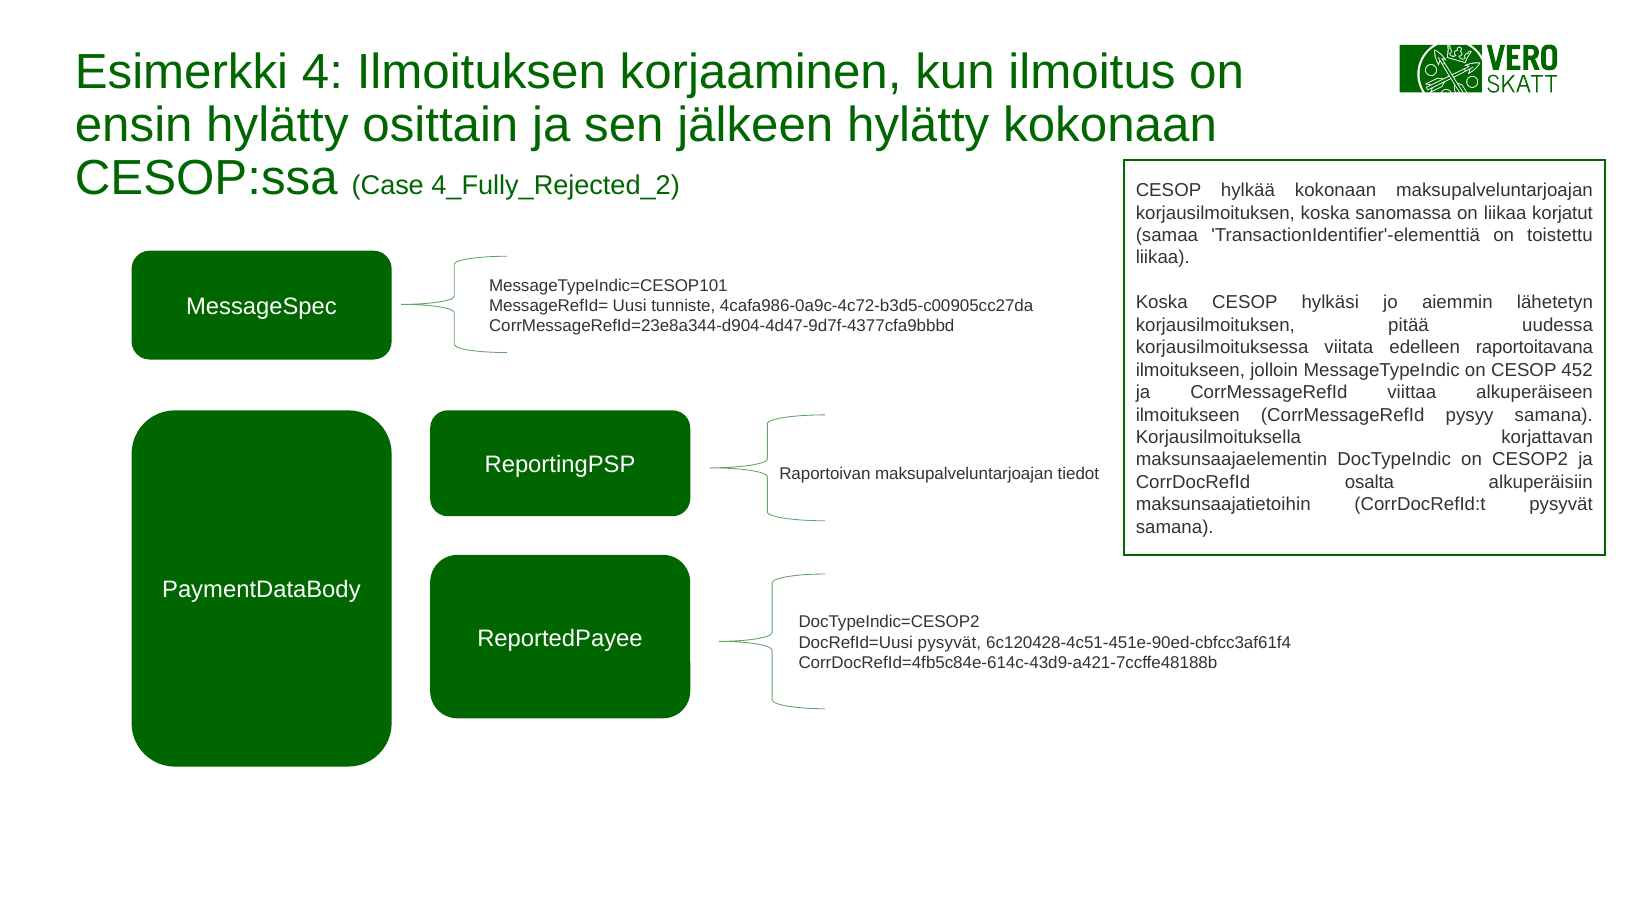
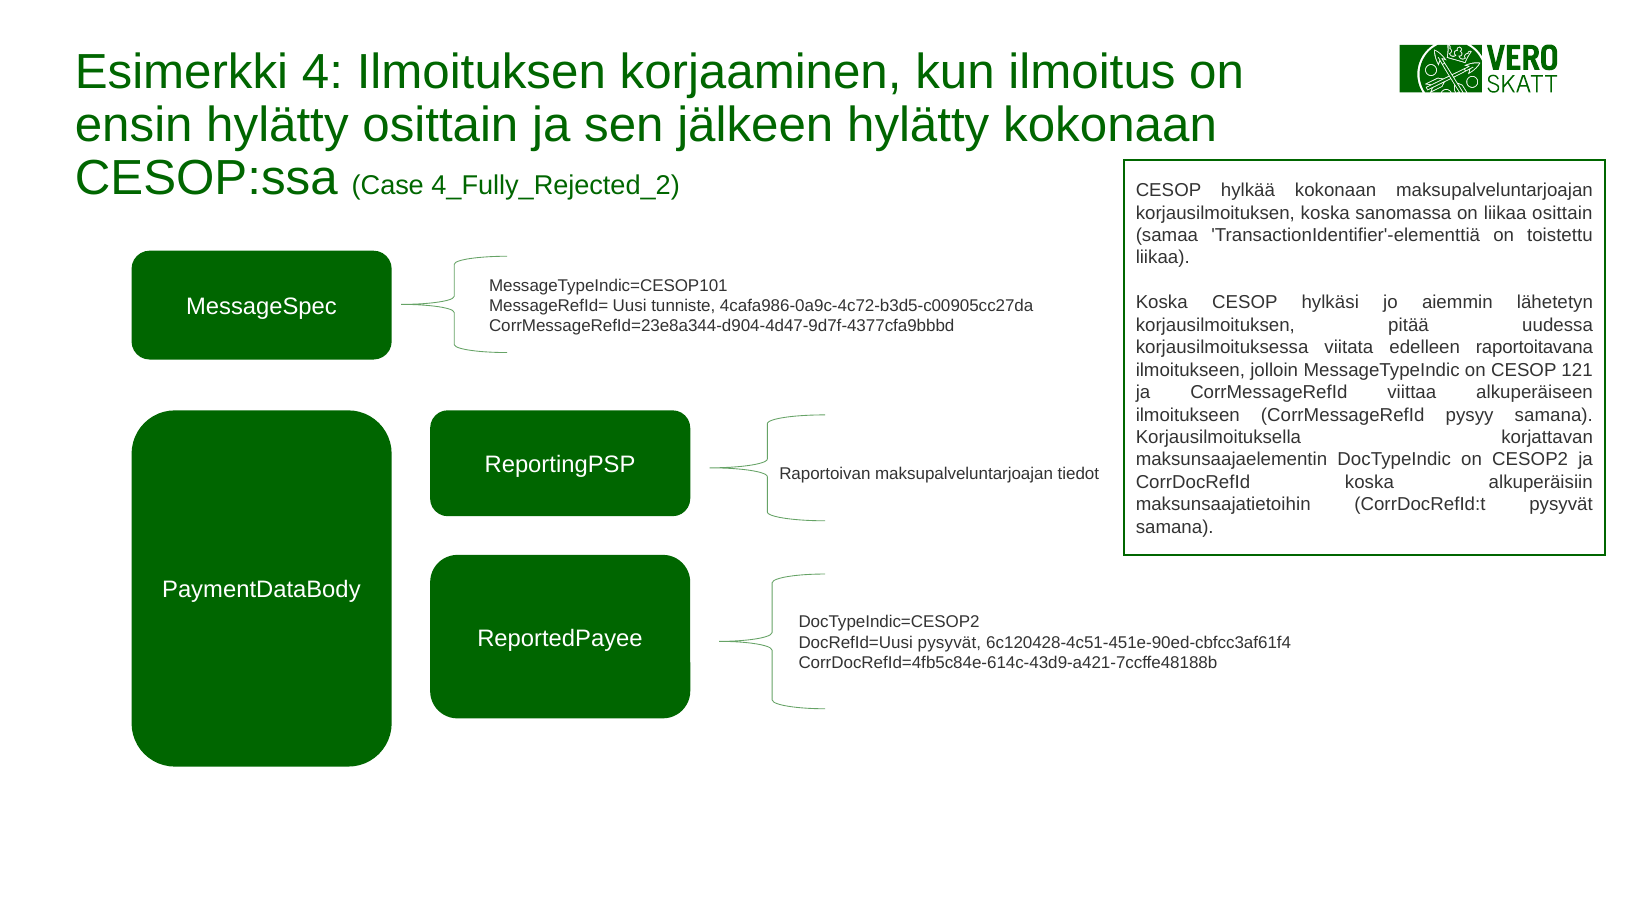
liikaa korjatut: korjatut -> osittain
452: 452 -> 121
CorrDocRefId osalta: osalta -> koska
